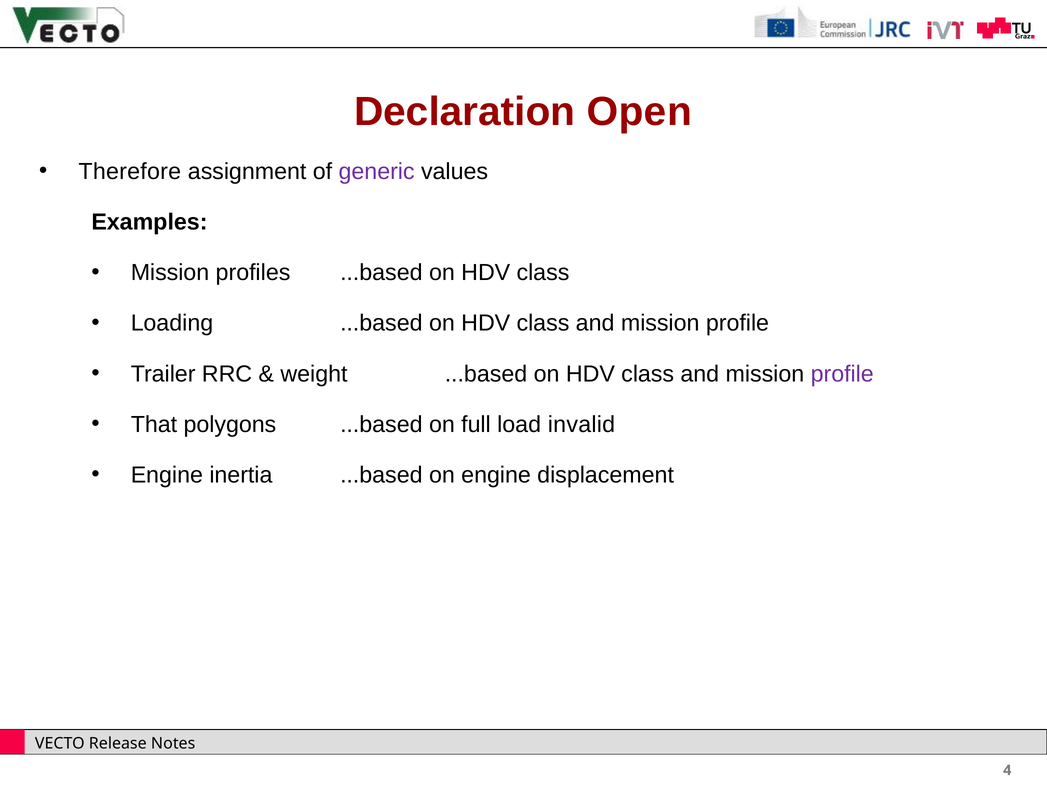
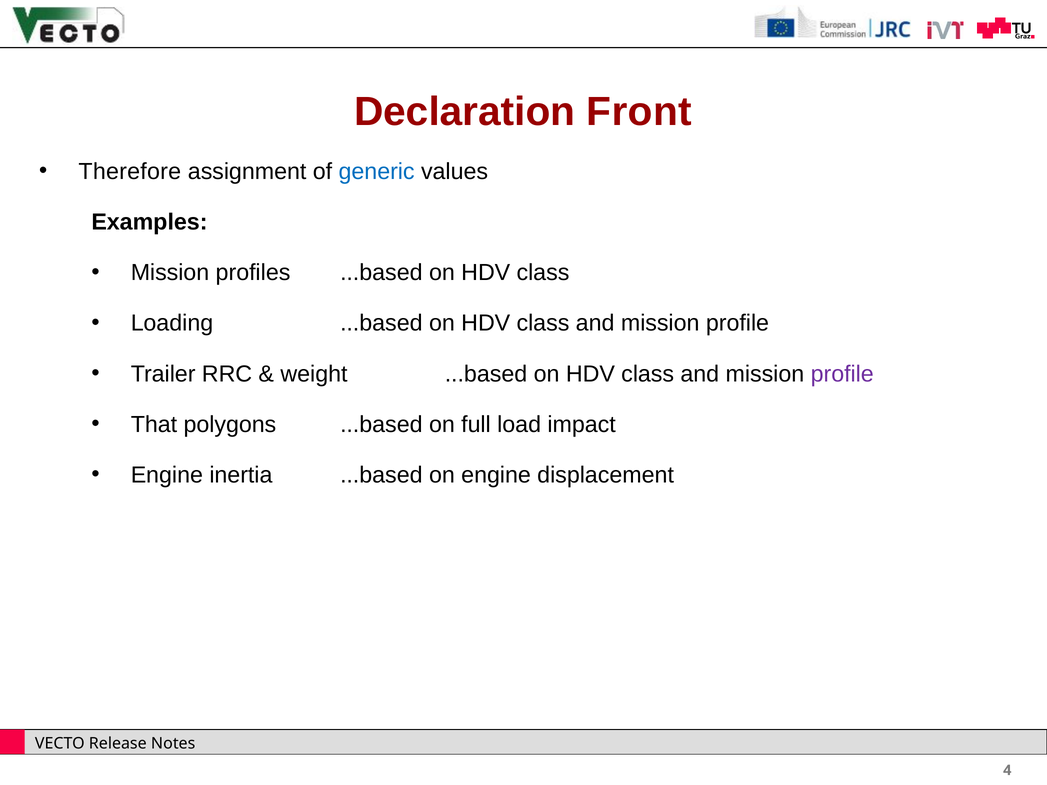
Open: Open -> Front
generic colour: purple -> blue
invalid: invalid -> impact
